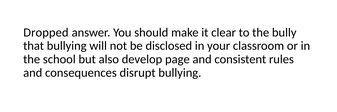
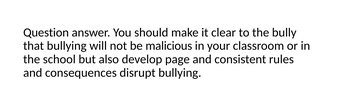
Dropped: Dropped -> Question
disclosed: disclosed -> malicious
